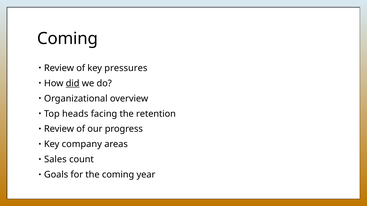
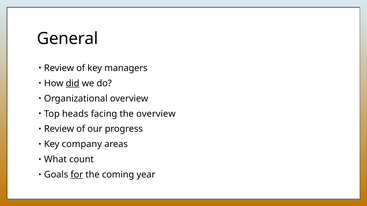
Coming at (68, 39): Coming -> General
pressures: pressures -> managers
the retention: retention -> overview
Sales: Sales -> What
for underline: none -> present
